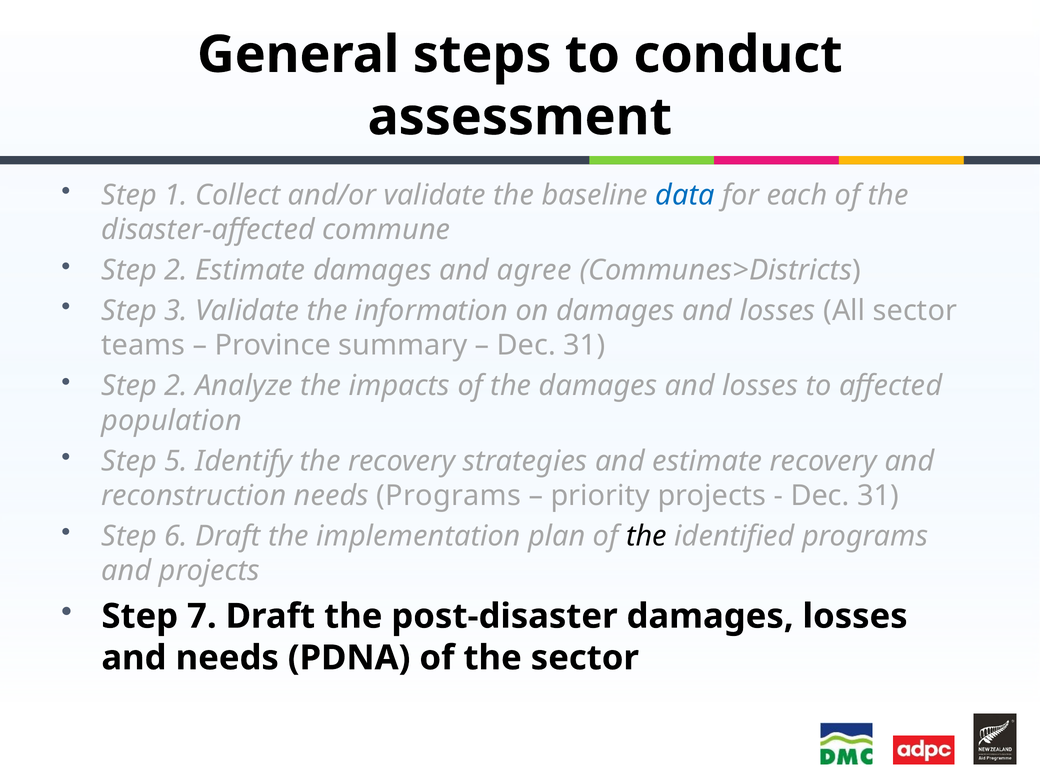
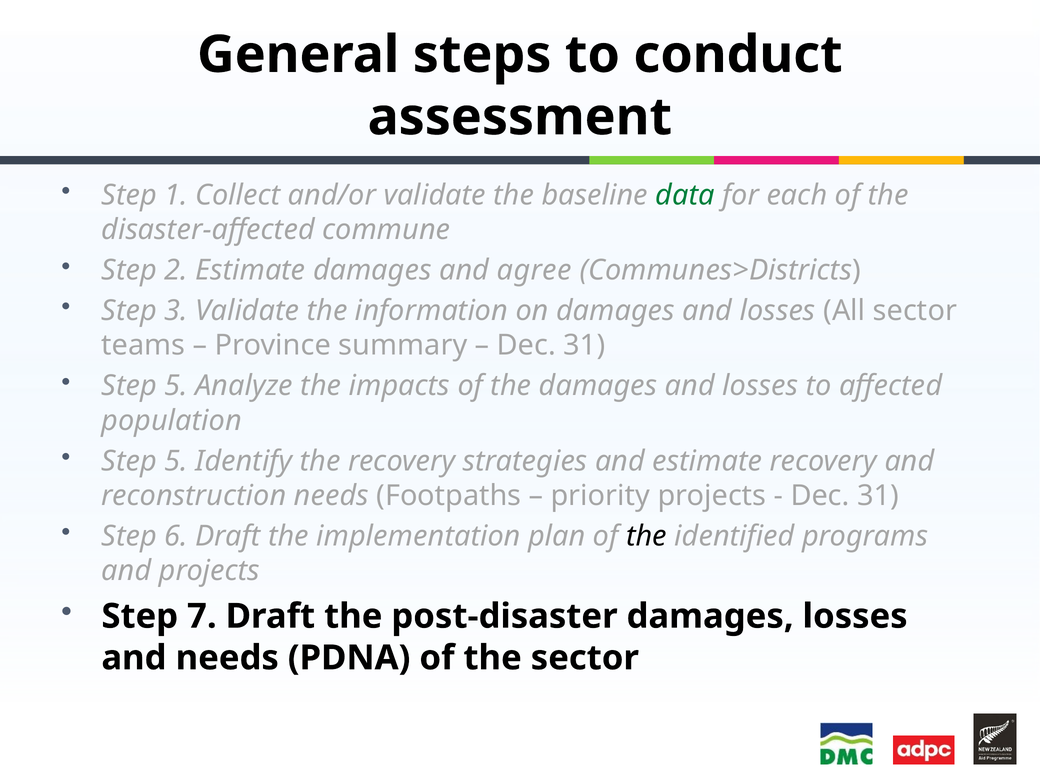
data colour: blue -> green
2 at (176, 386): 2 -> 5
needs Programs: Programs -> Footpaths
